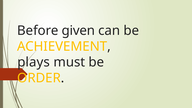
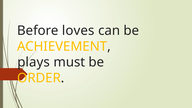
given: given -> loves
